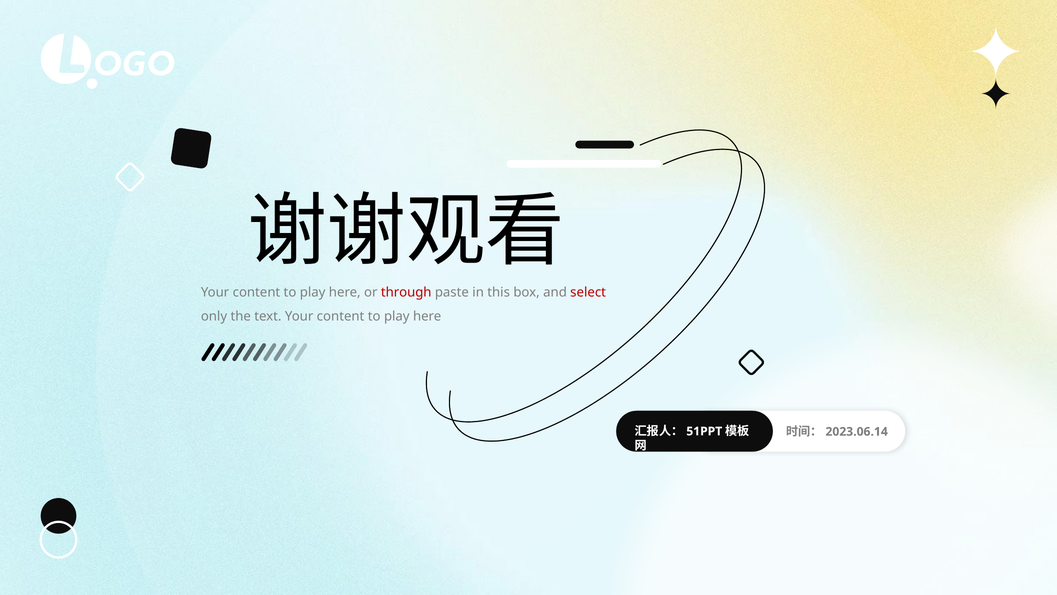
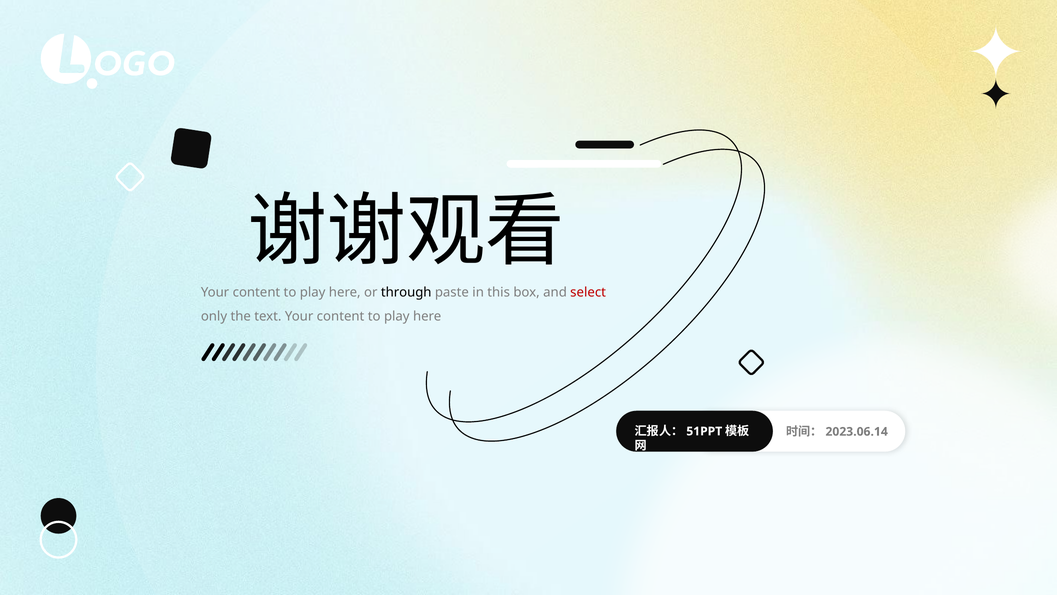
through colour: red -> black
